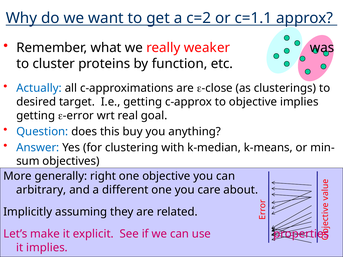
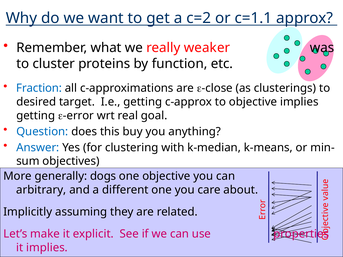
Actually: Actually -> Fraction
right: right -> dogs
